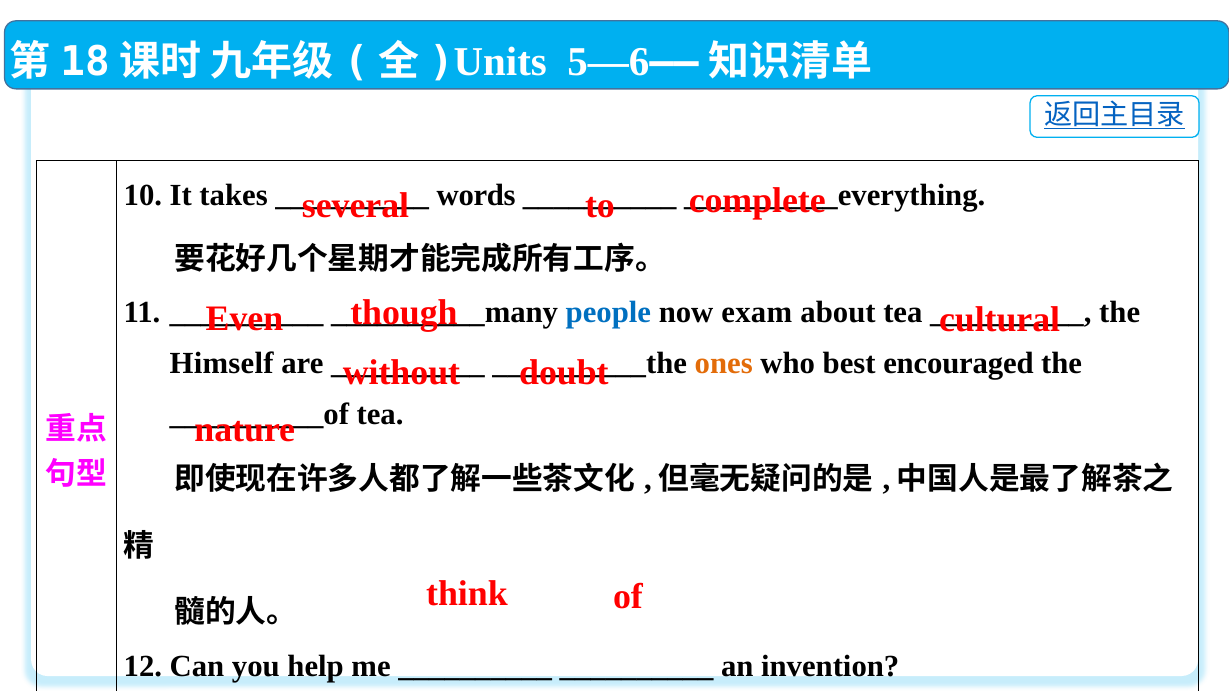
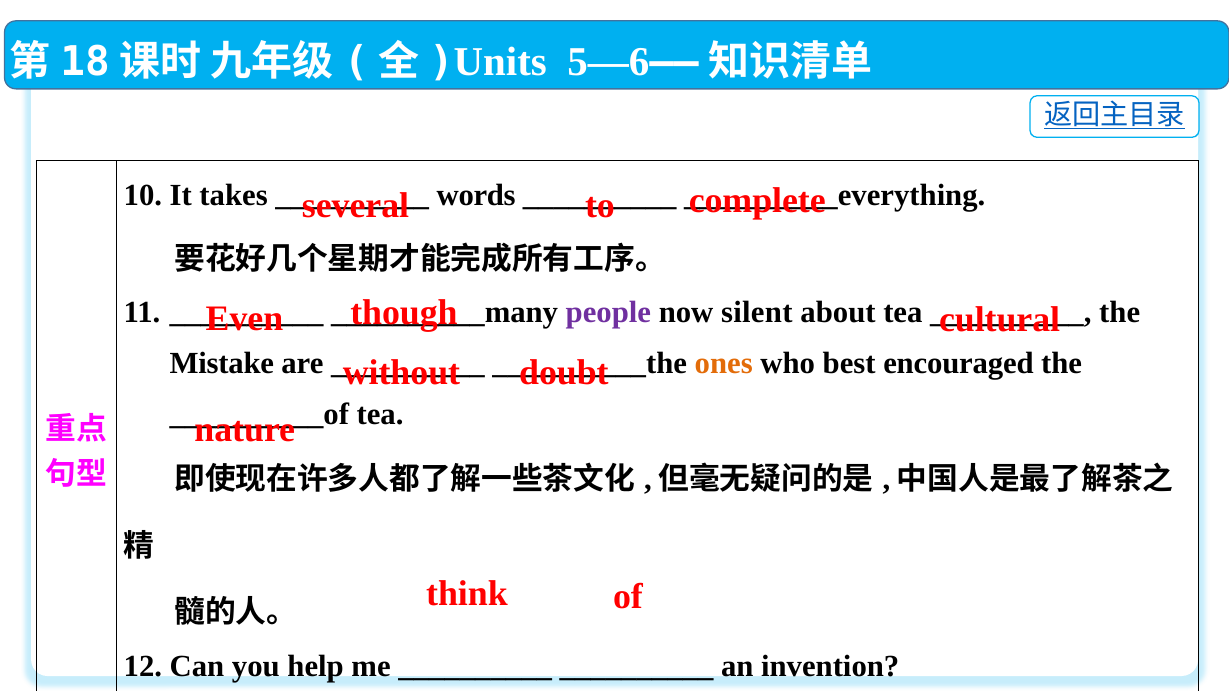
people colour: blue -> purple
exam: exam -> silent
Himself: Himself -> Mistake
